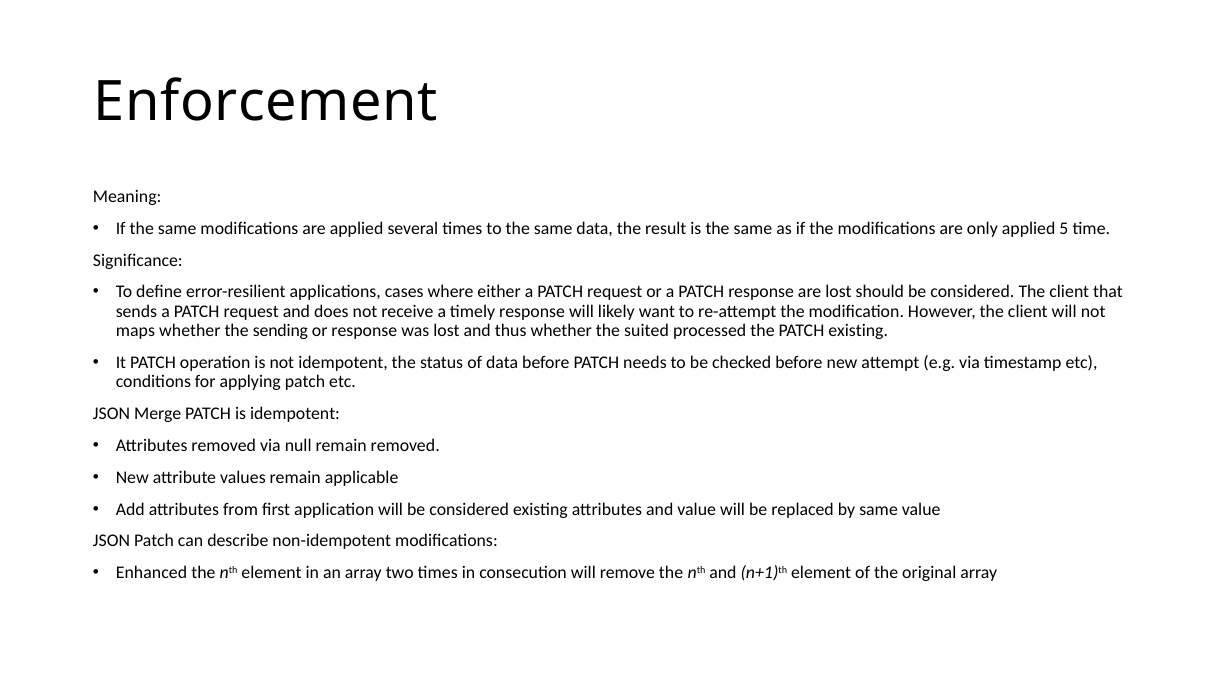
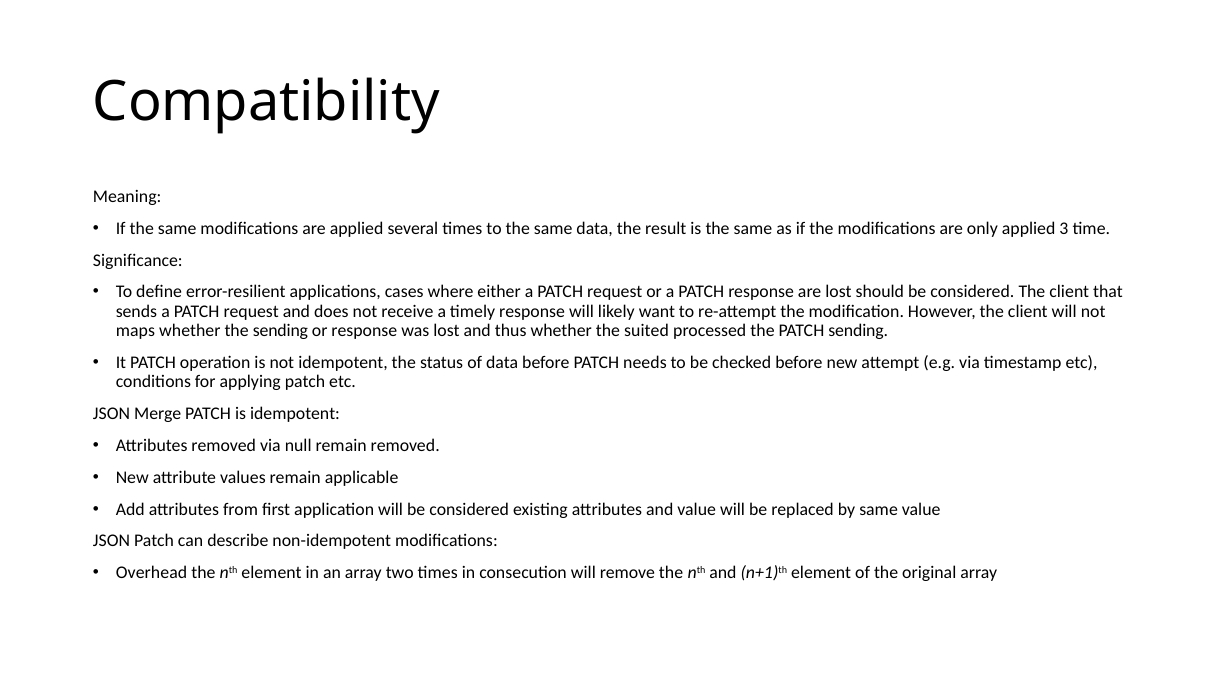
Enforcement: Enforcement -> Compatibility
5: 5 -> 3
PATCH existing: existing -> sending
Enhanced: Enhanced -> Overhead
